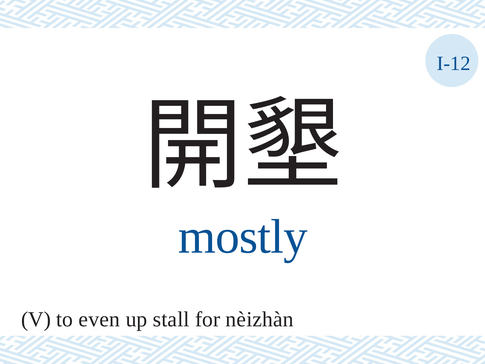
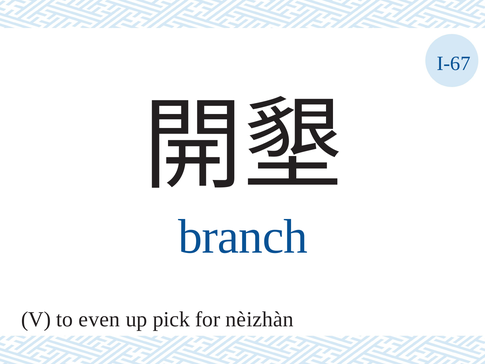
I-12: I-12 -> I-67
mostly: mostly -> branch
stall: stall -> pick
